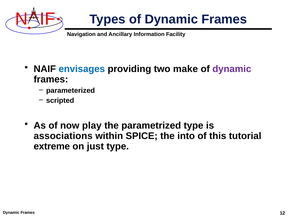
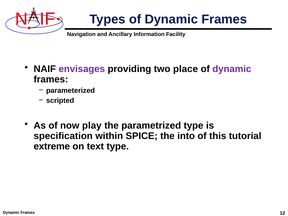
envisages colour: blue -> purple
make: make -> place
associations: associations -> specification
just: just -> text
